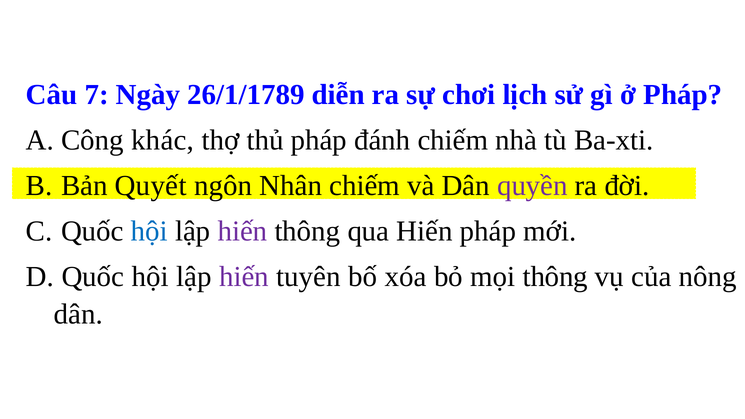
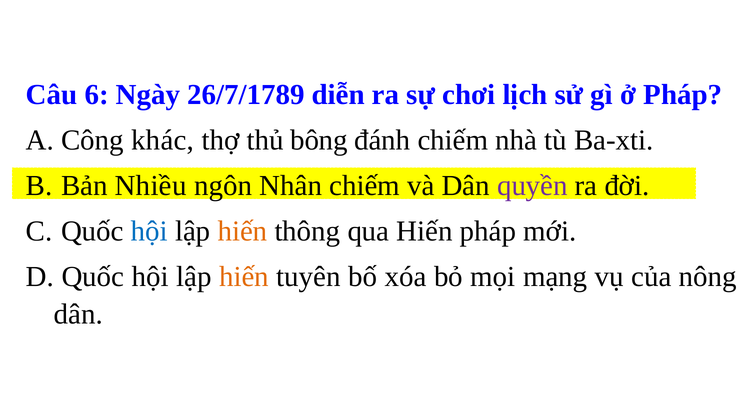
7: 7 -> 6
26/1/1789: 26/1/1789 -> 26/7/1789
thủ pháp: pháp -> bông
Quyết: Quyết -> Nhiều
hiến at (242, 231) colour: purple -> orange
hiến at (244, 277) colour: purple -> orange
mọi thông: thông -> mạng
